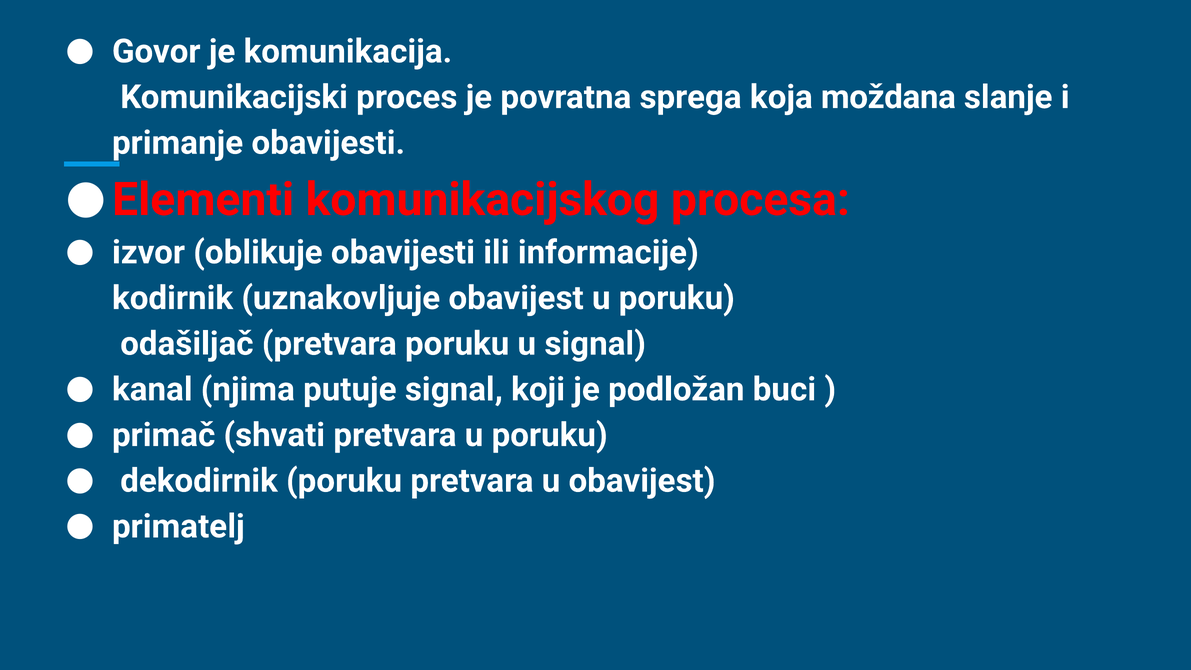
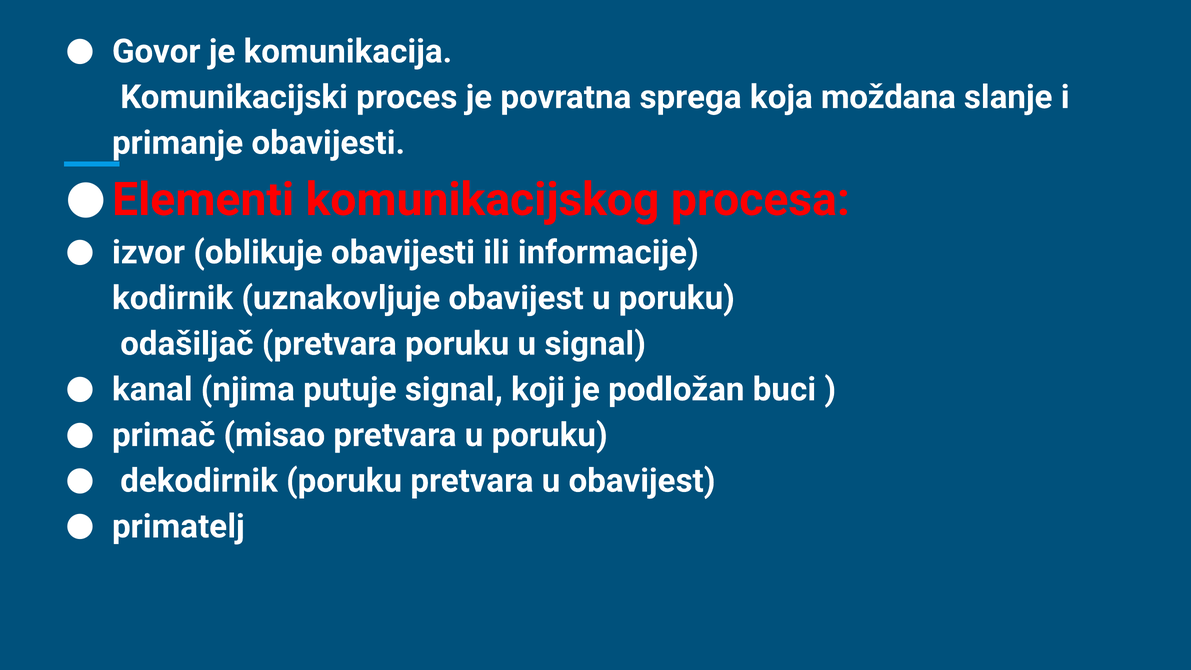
shvati: shvati -> misao
